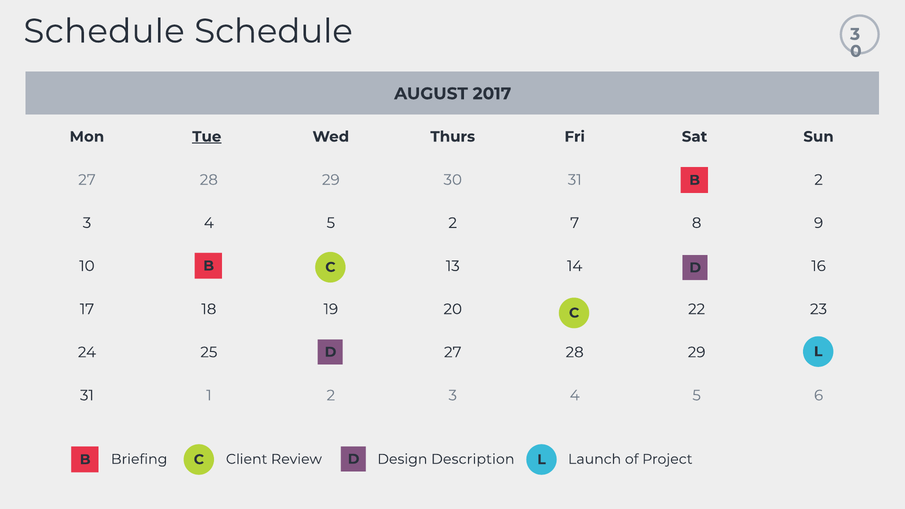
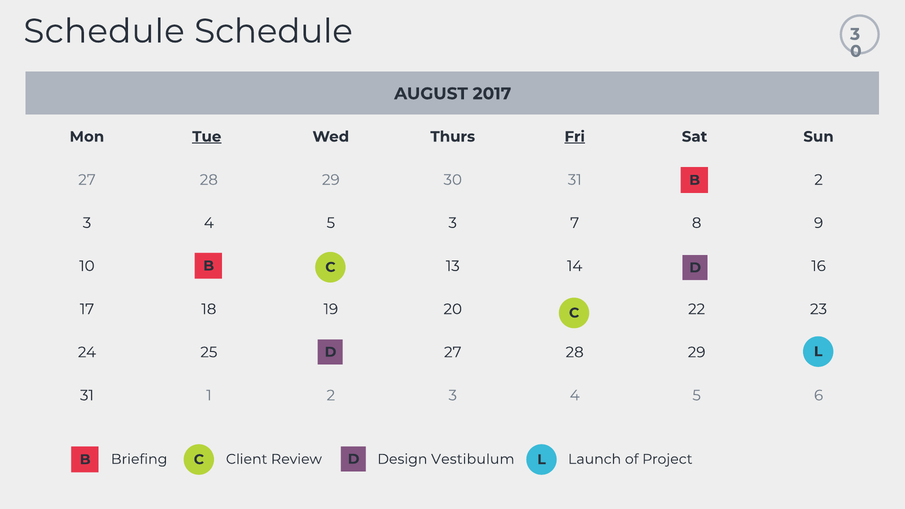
Fri underline: none -> present
5 2: 2 -> 3
Description: Description -> Vestibulum
